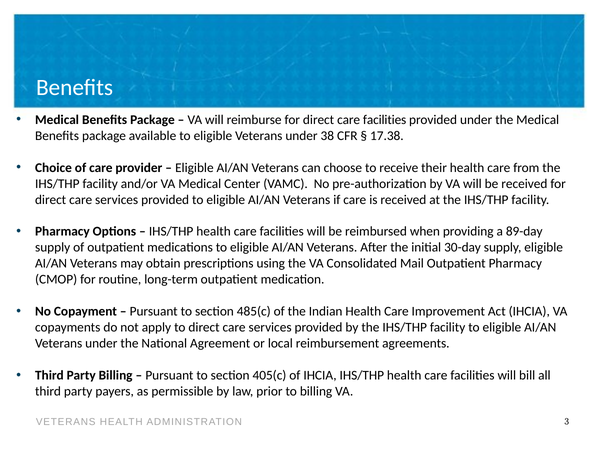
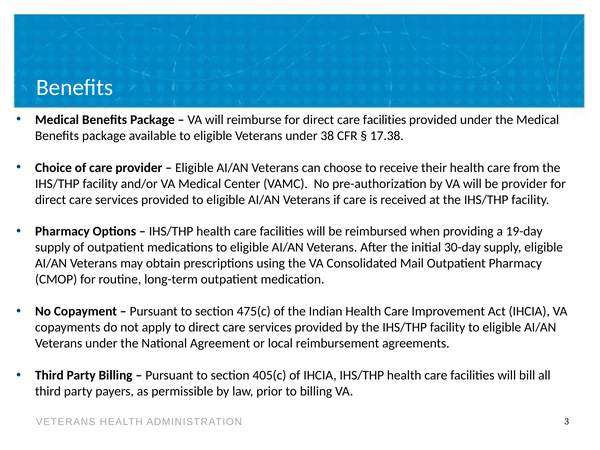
be received: received -> provider
89-day: 89-day -> 19-day
485(c: 485(c -> 475(c
